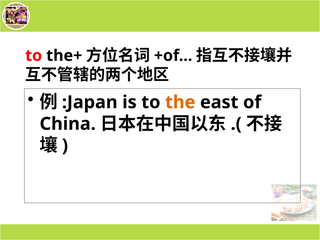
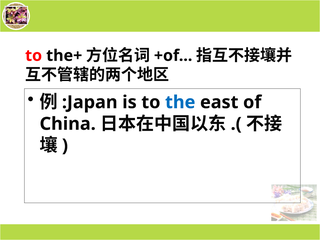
the colour: orange -> blue
